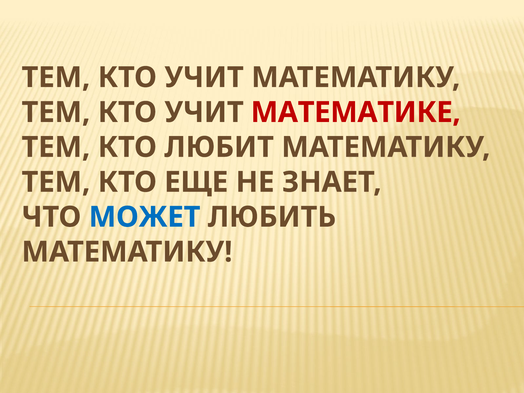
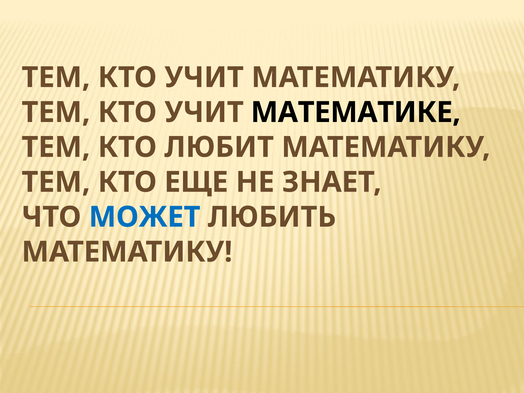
МАТЕМАТИКЕ colour: red -> black
